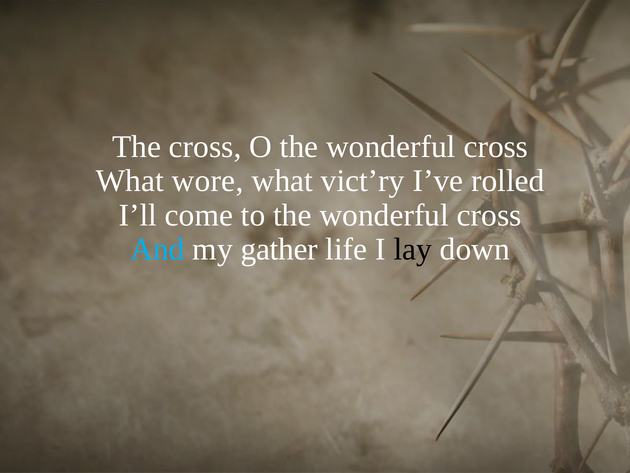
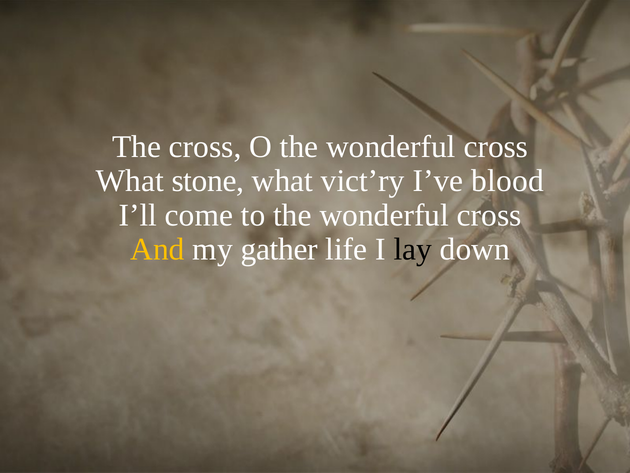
wore: wore -> stone
rolled: rolled -> blood
And colour: light blue -> yellow
